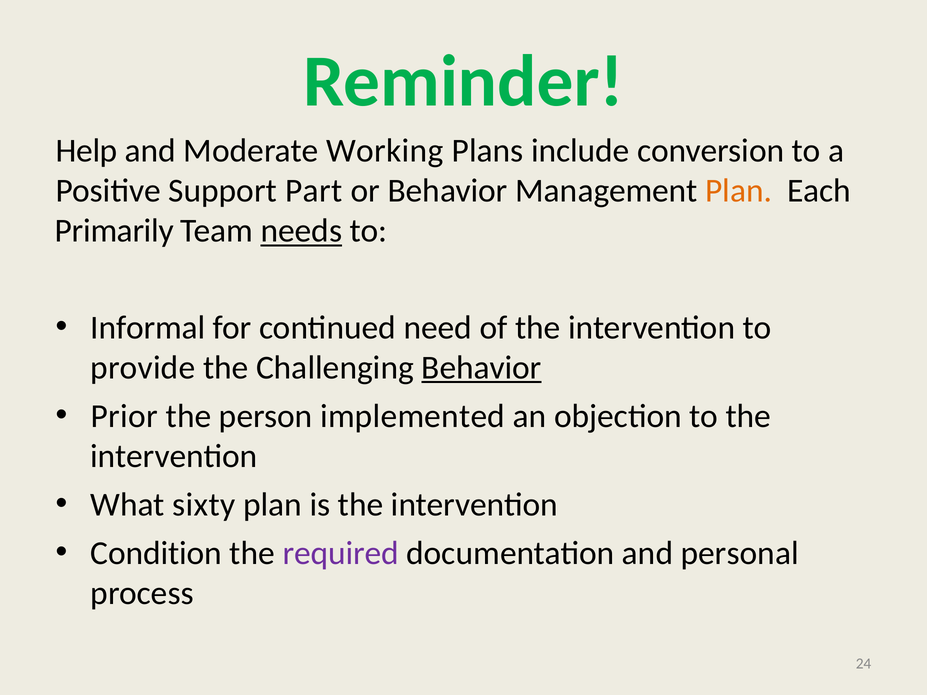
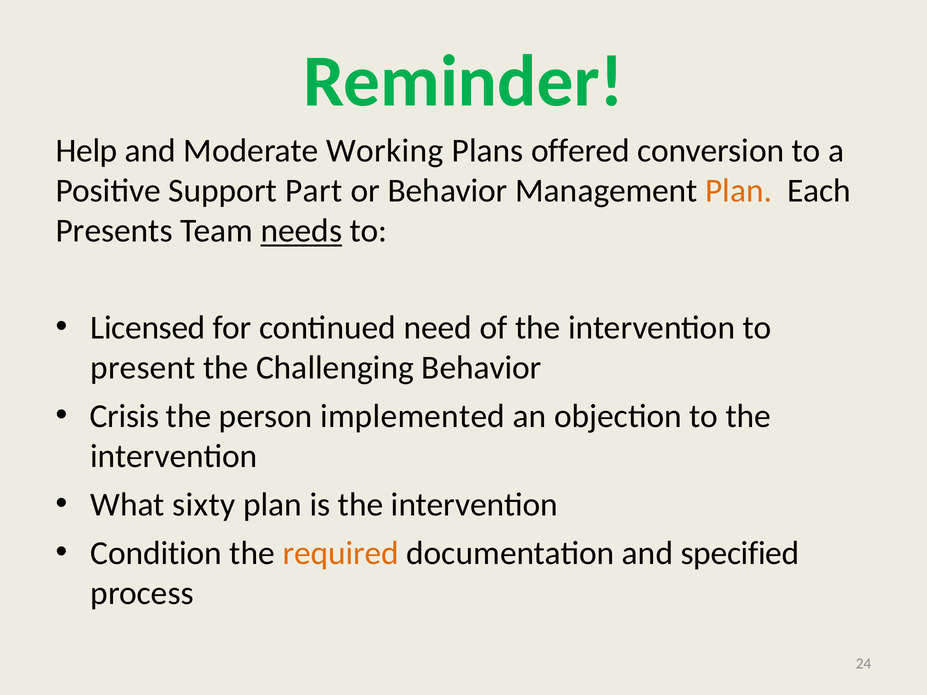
include: include -> offered
Primarily: Primarily -> Presents
Informal: Informal -> Licensed
provide: provide -> present
Behavior at (482, 368) underline: present -> none
Prior: Prior -> Crisis
required colour: purple -> orange
personal: personal -> specified
